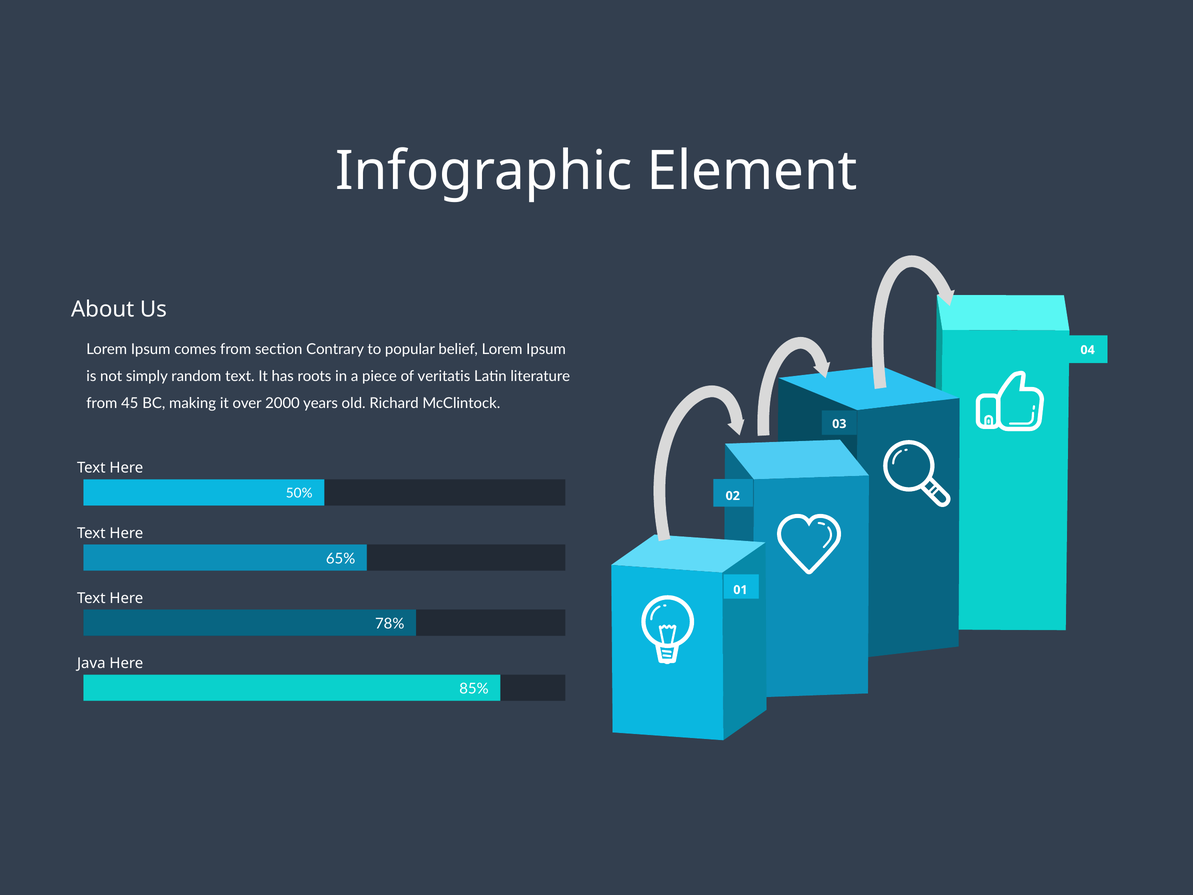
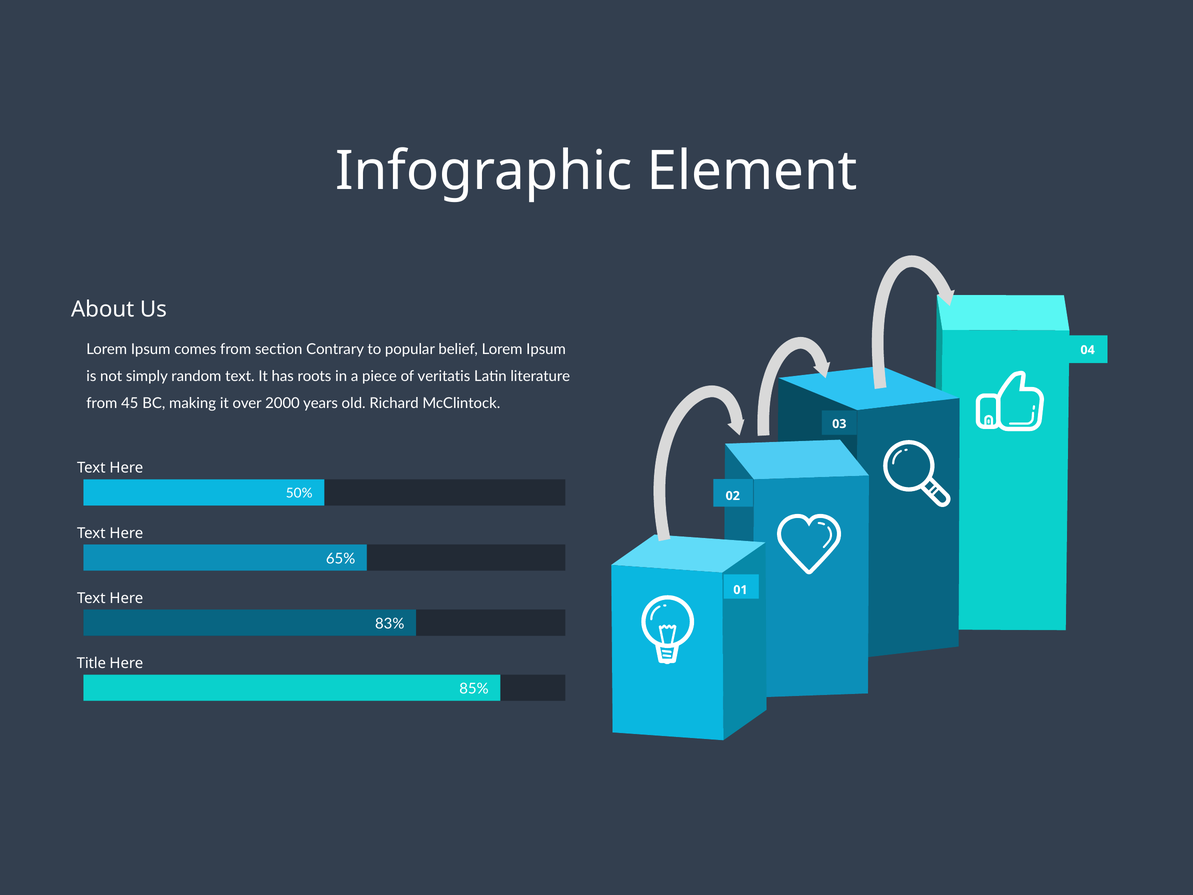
78%: 78% -> 83%
Java: Java -> Title
